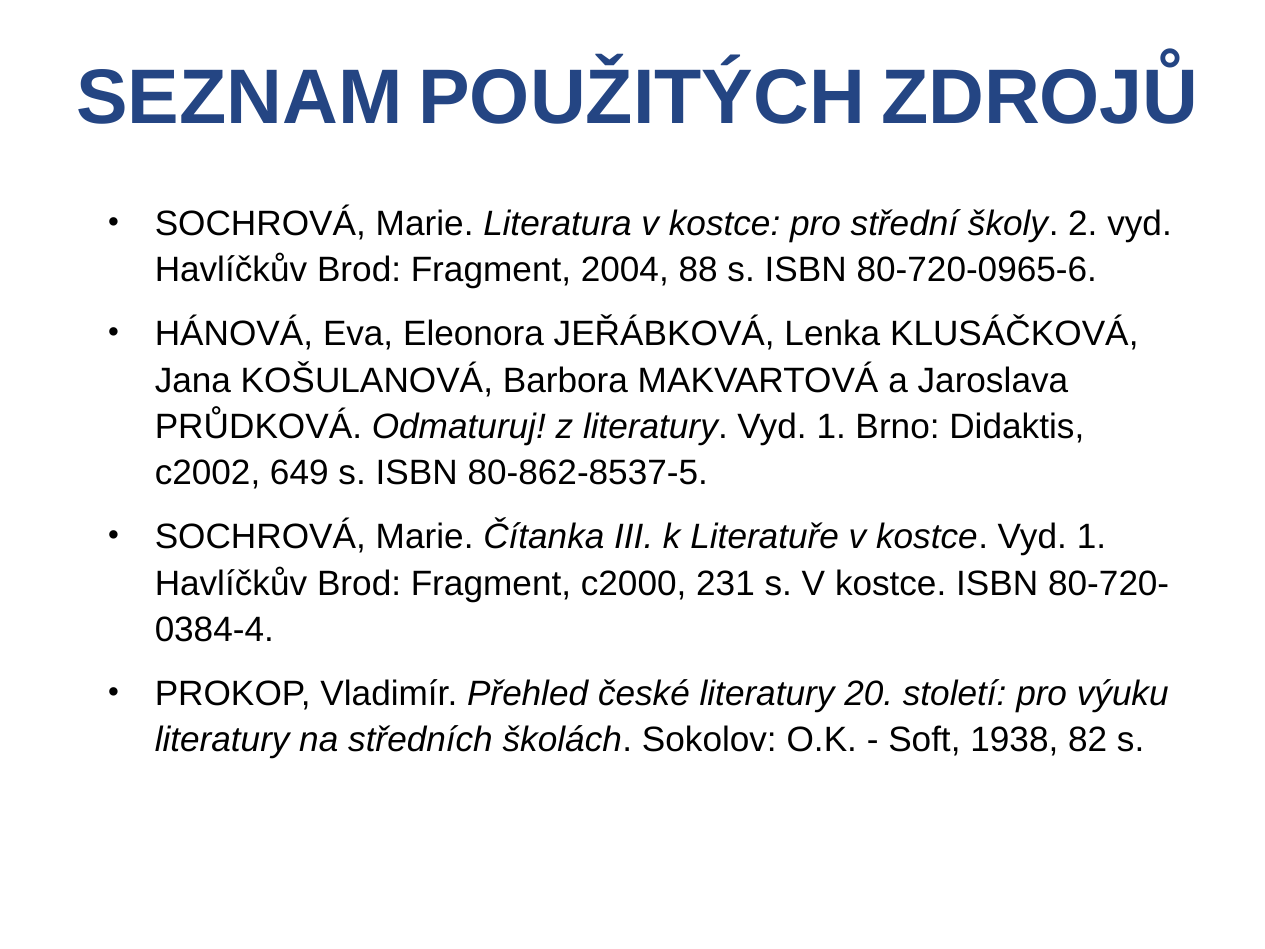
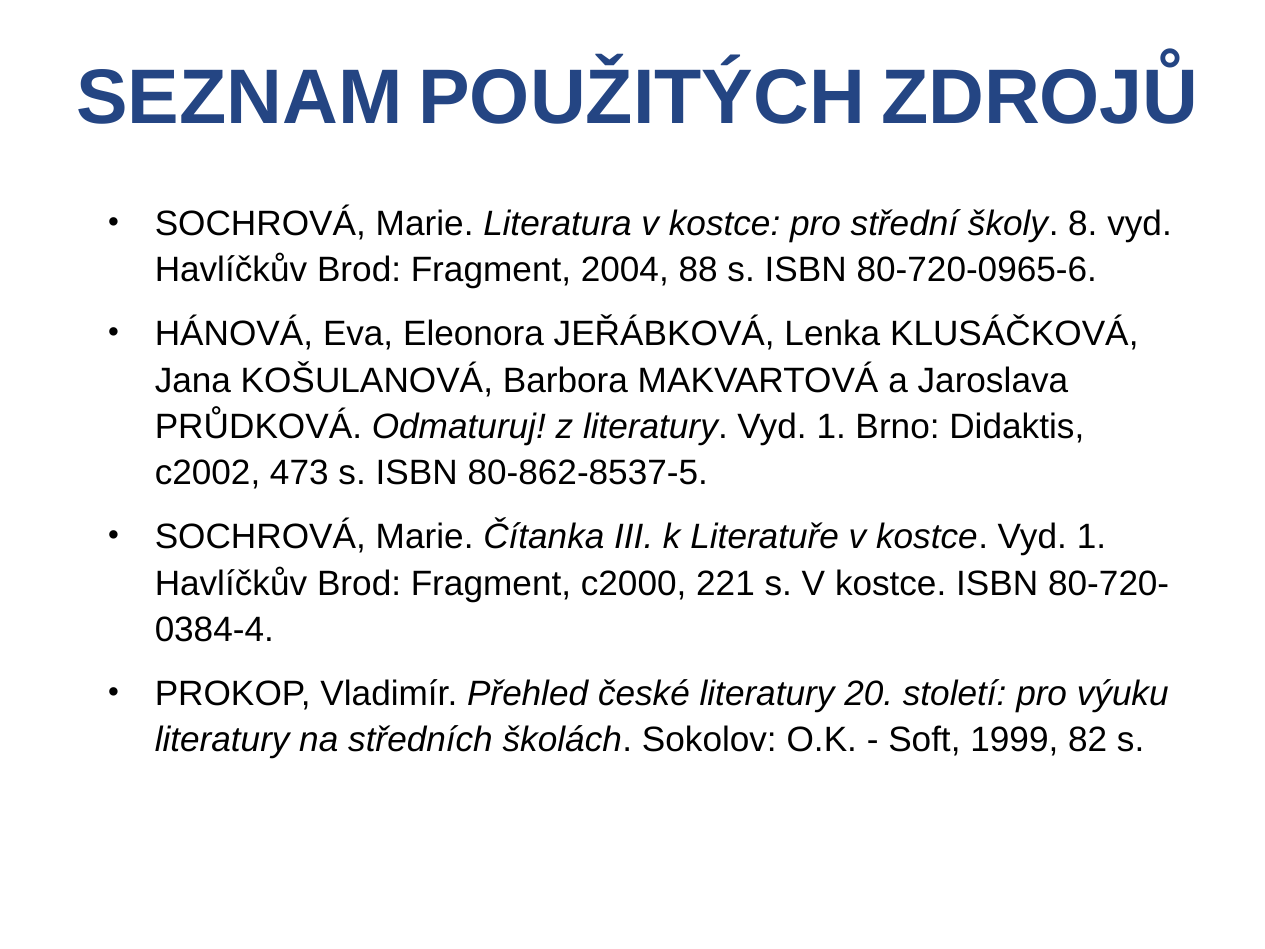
2: 2 -> 8
649: 649 -> 473
231: 231 -> 221
1938: 1938 -> 1999
